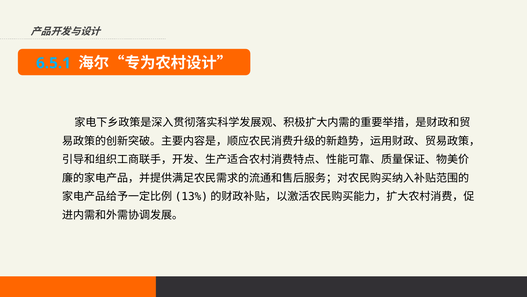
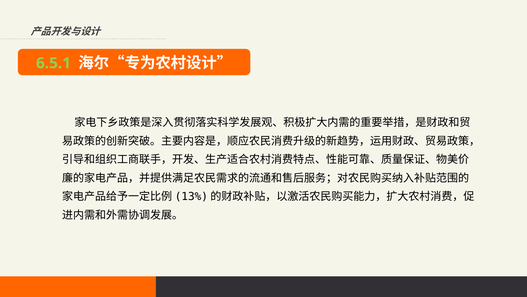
6.5.1 colour: light blue -> light green
